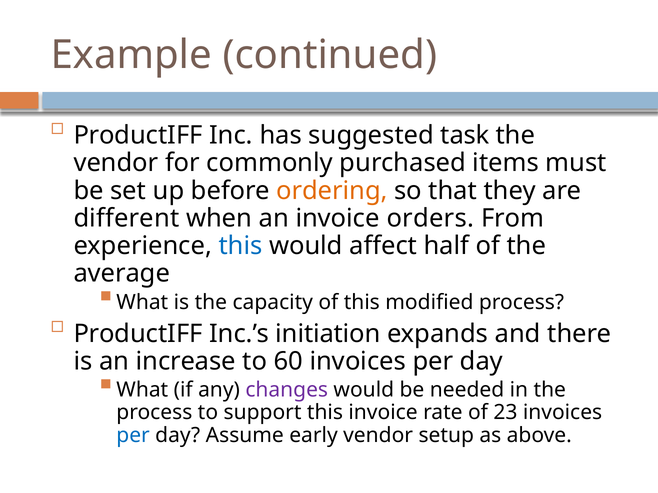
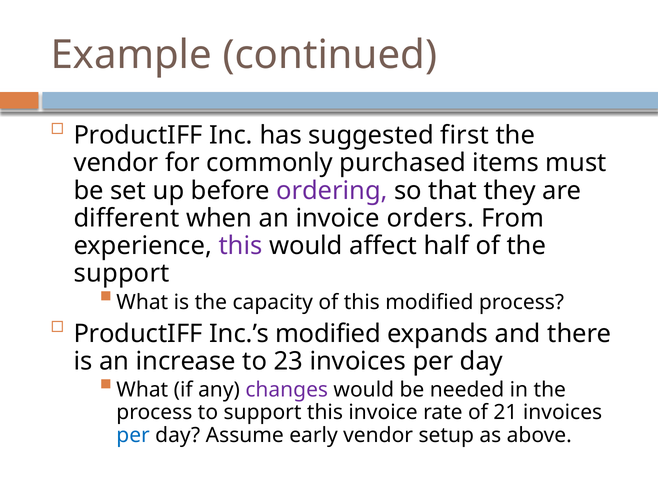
task: task -> first
ordering colour: orange -> purple
this at (240, 246) colour: blue -> purple
average at (122, 274): average -> support
Inc.’s initiation: initiation -> modified
60: 60 -> 23
23: 23 -> 21
